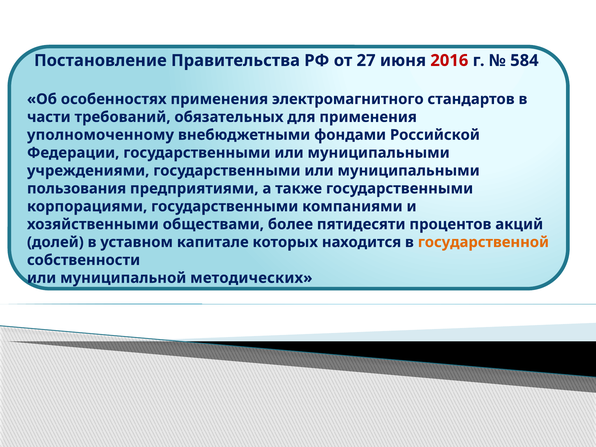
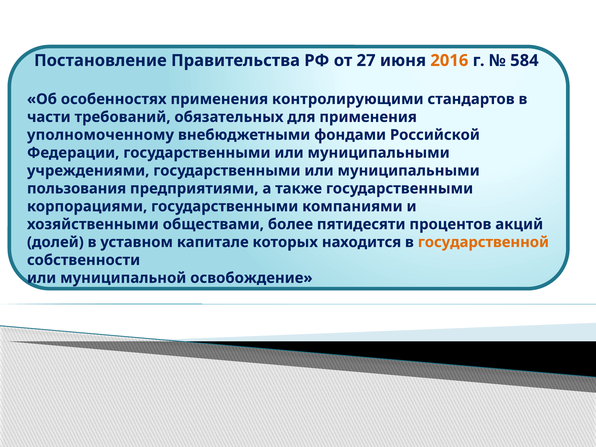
2016 colour: red -> orange
электромагнитного: электромагнитного -> контролирующими
методических: методических -> освобождение
